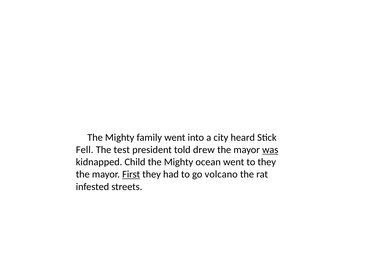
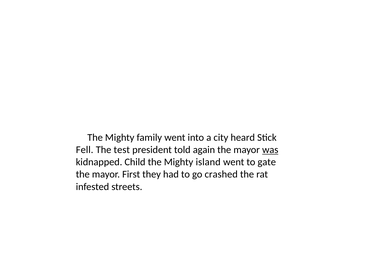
drew: drew -> again
ocean: ocean -> island
to they: they -> gate
First underline: present -> none
volcano: volcano -> crashed
